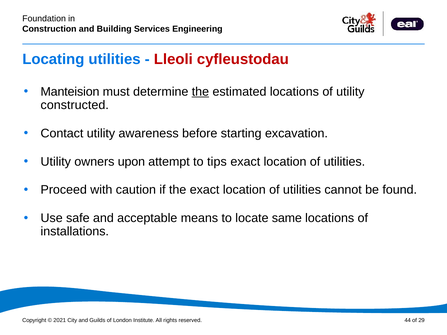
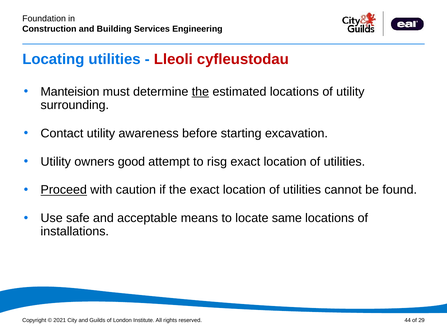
constructed: constructed -> surrounding
upon: upon -> good
tips: tips -> risg
Proceed underline: none -> present
